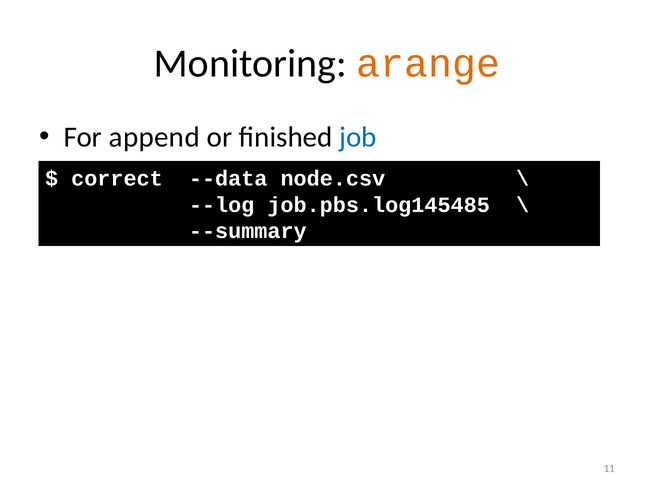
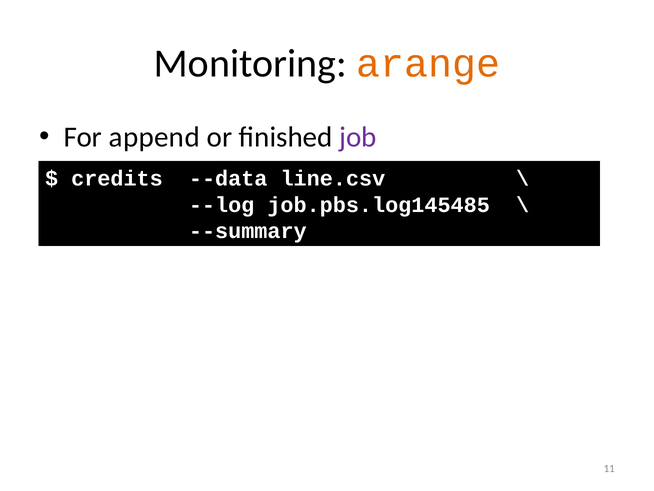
job colour: blue -> purple
correct: correct -> credits
node.csv: node.csv -> line.csv
